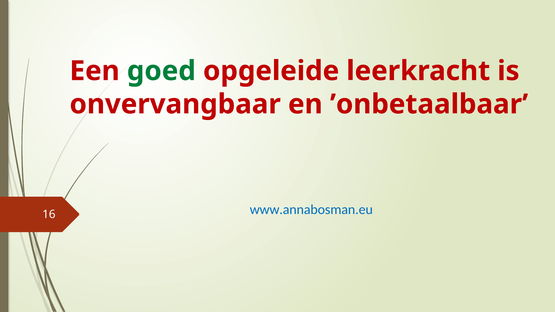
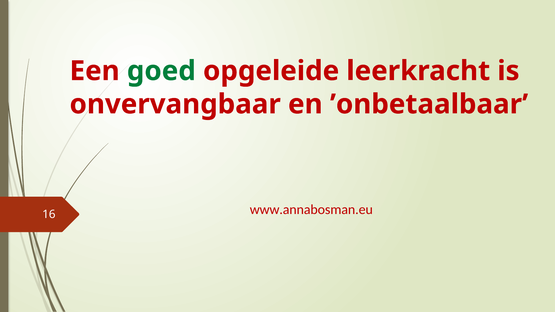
www.annabosman.eu colour: blue -> red
